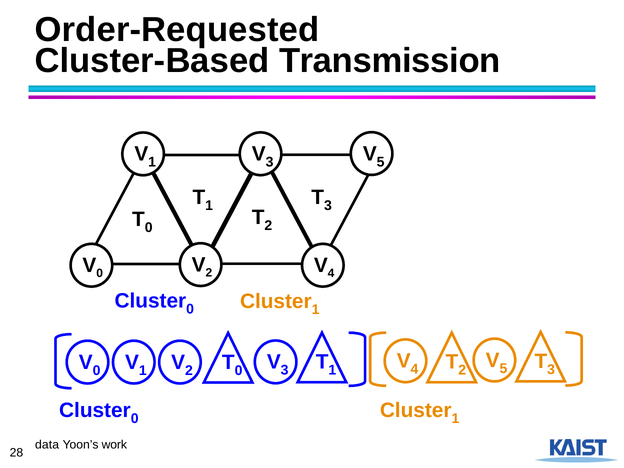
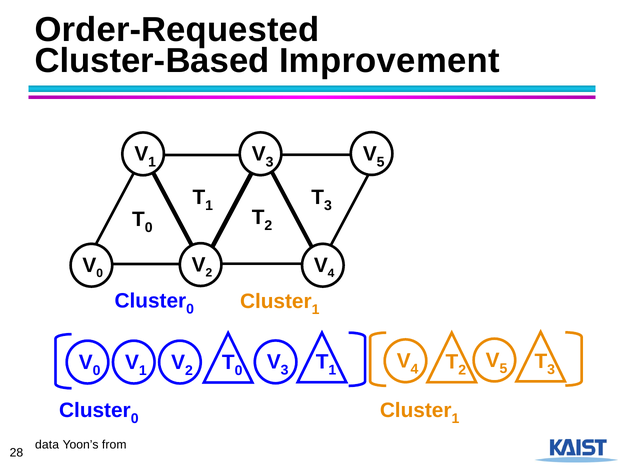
Transmission: Transmission -> Improvement
work: work -> from
